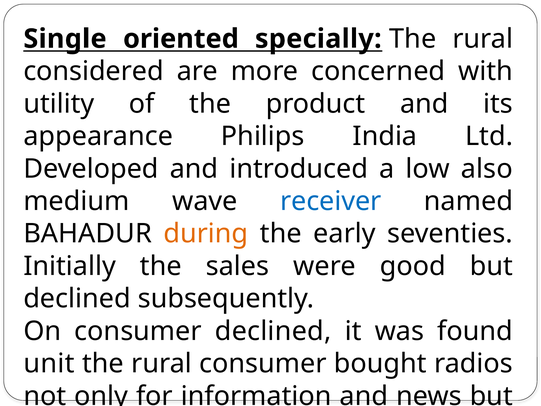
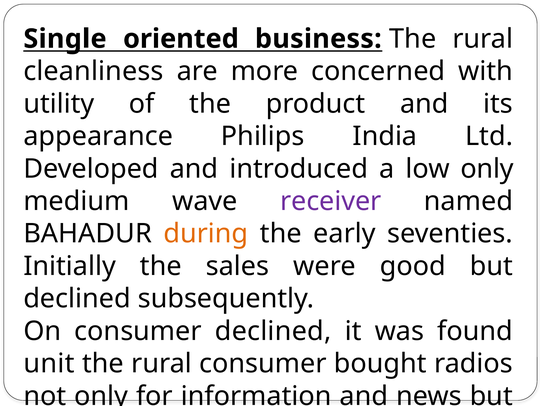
specially: specially -> business
considered: considered -> cleanliness
low also: also -> only
receiver colour: blue -> purple
